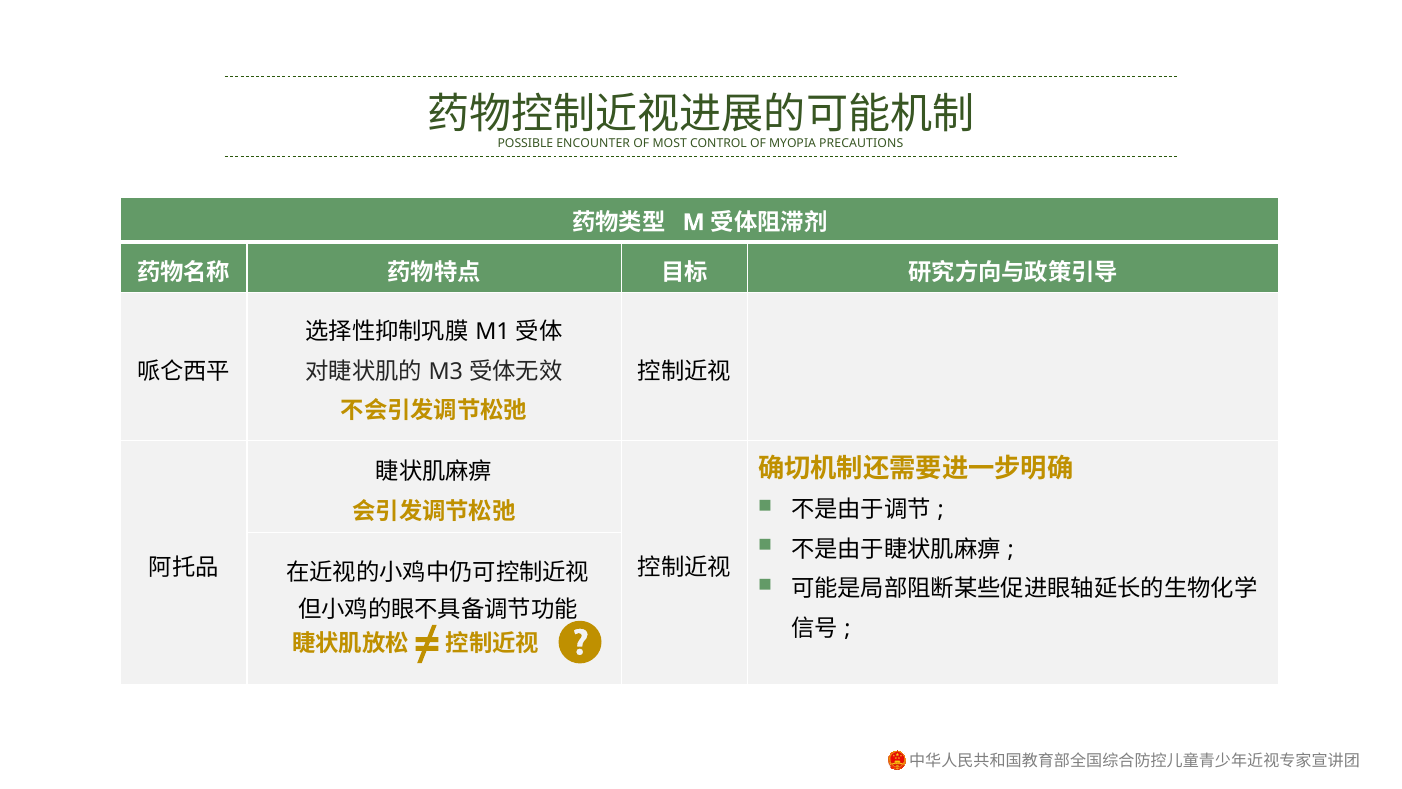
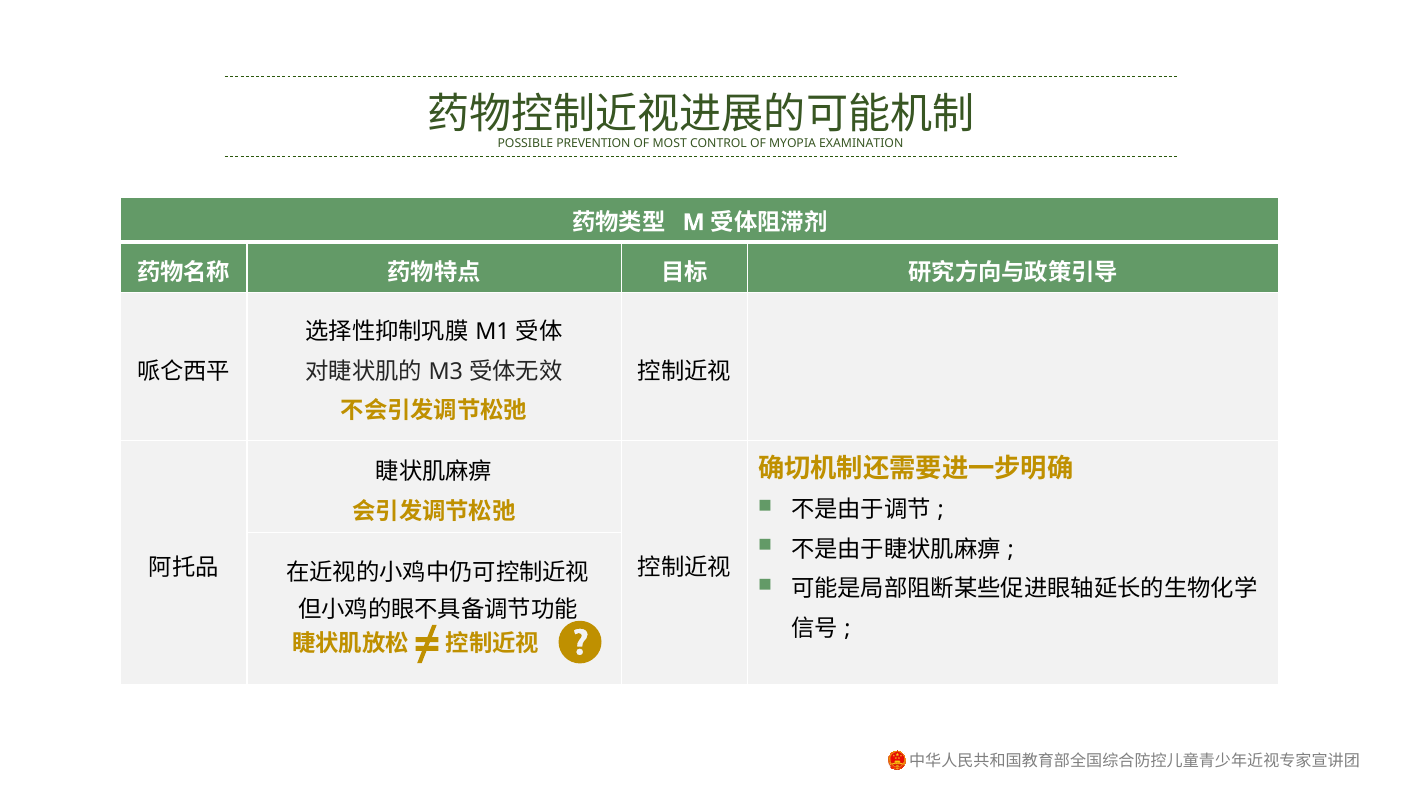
ENCOUNTER: ENCOUNTER -> PREVENTION
PRECAUTIONS: PRECAUTIONS -> EXAMINATION
